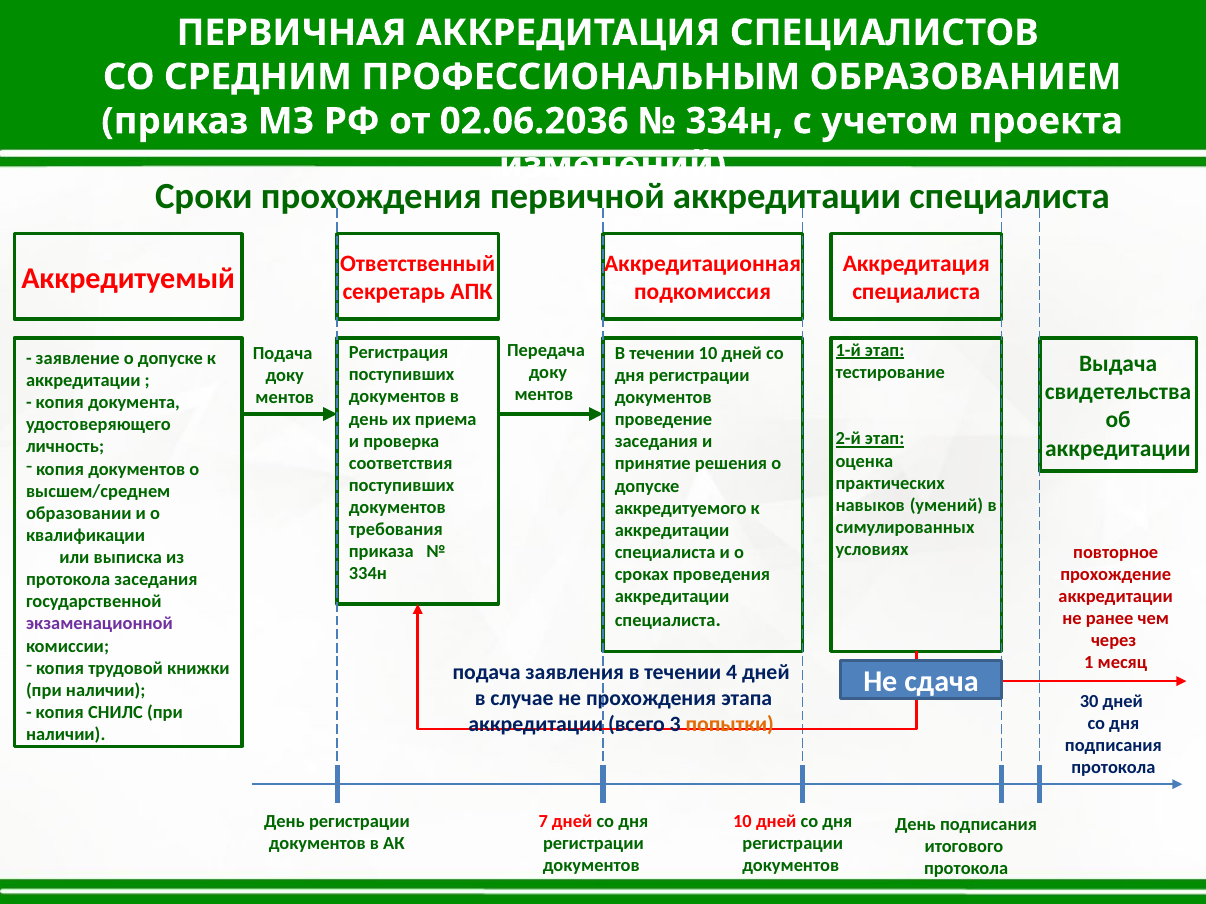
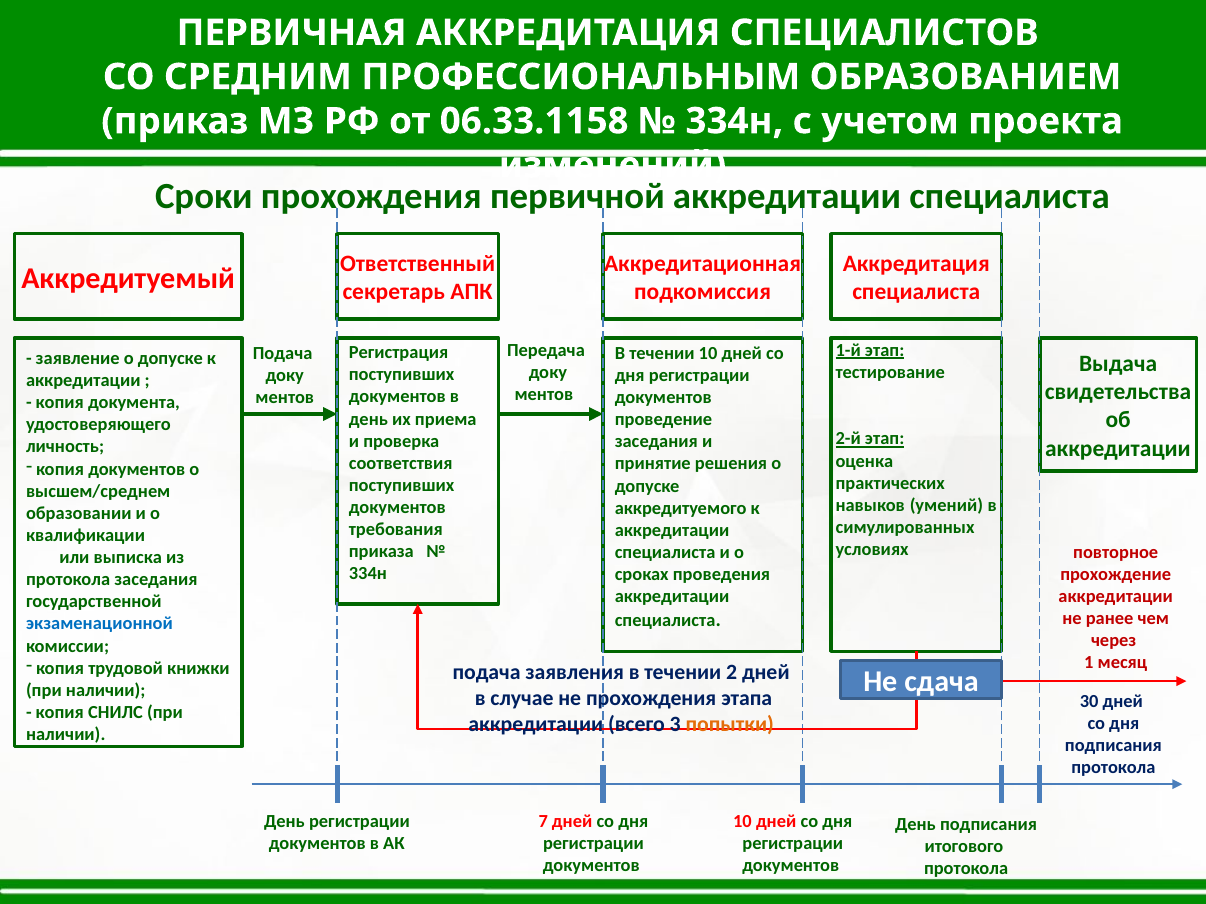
02.06.2036: 02.06.2036 -> 06.33.1158
экзаменационной colour: purple -> blue
4: 4 -> 2
